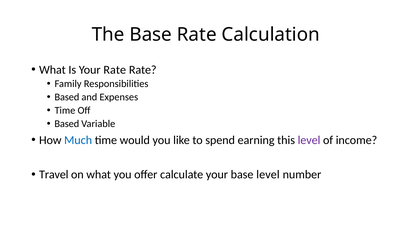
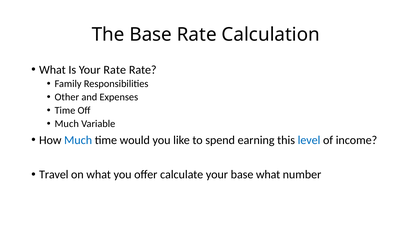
Based at (67, 97): Based -> Other
Based at (67, 124): Based -> Much
level at (309, 140) colour: purple -> blue
base level: level -> what
